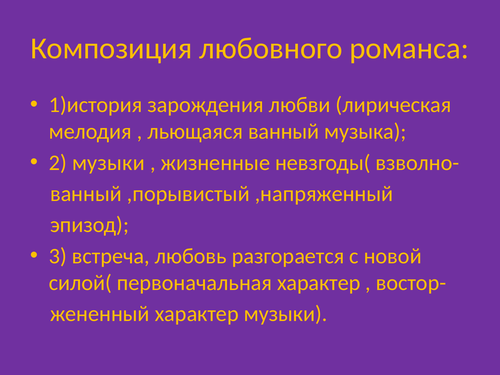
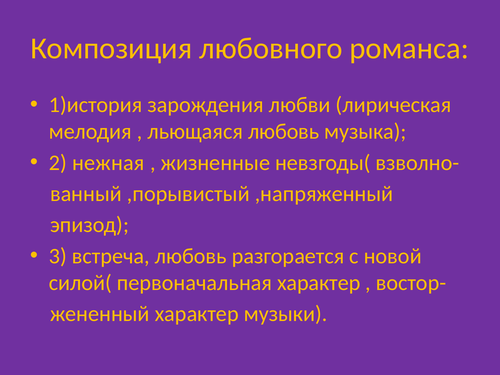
льющаяся ванный: ванный -> любовь
2 музыки: музыки -> нежная
